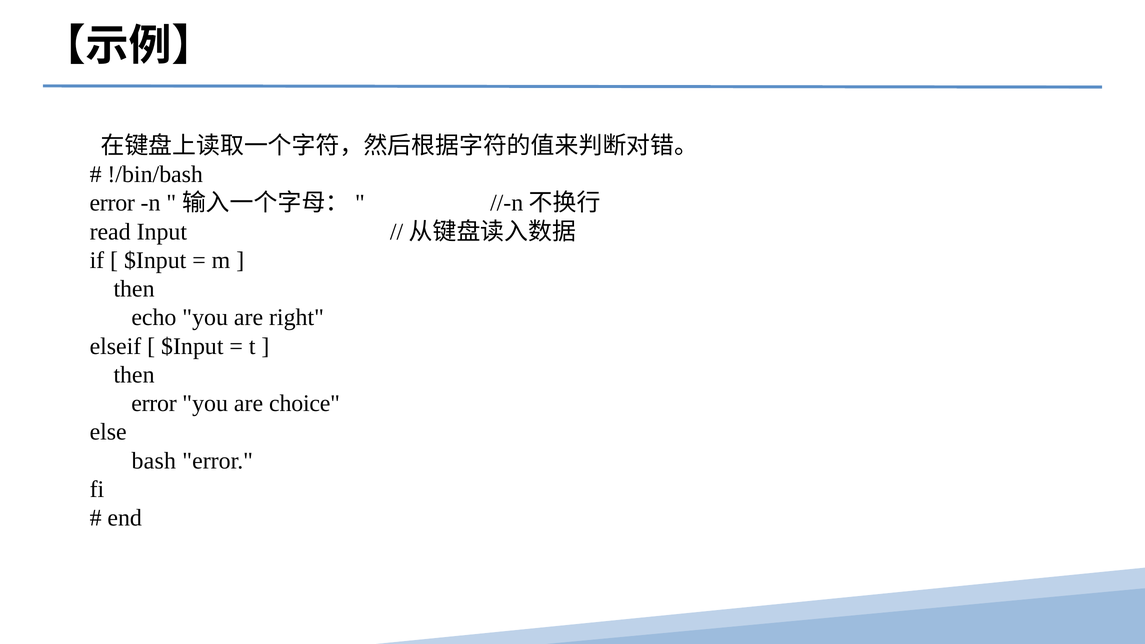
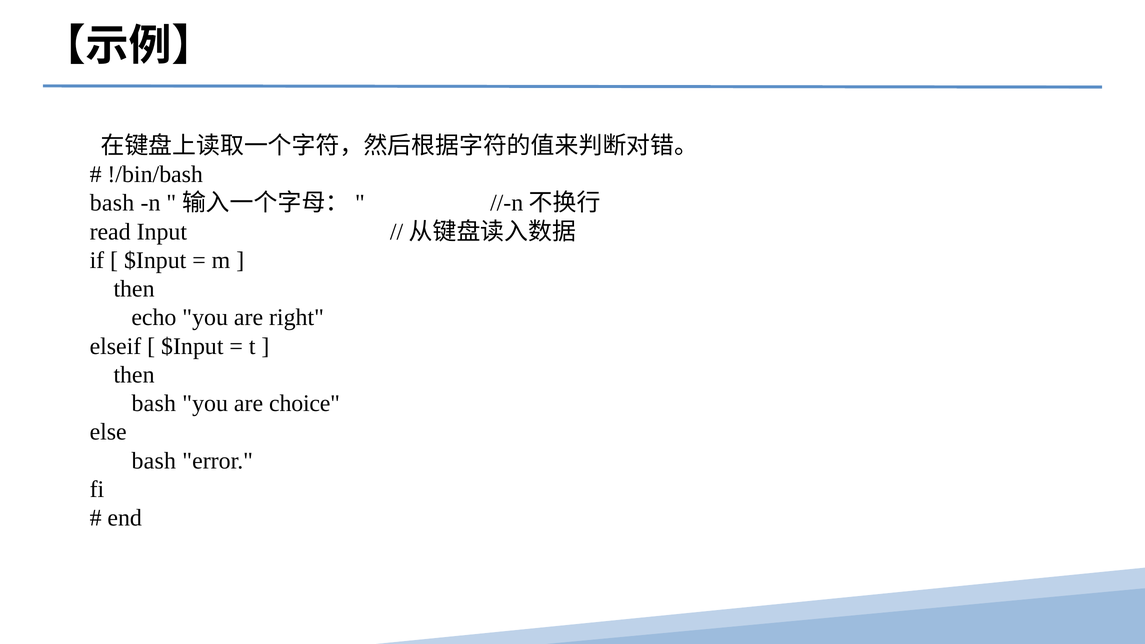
error at (112, 203): error -> bash
error at (154, 404): error -> bash
